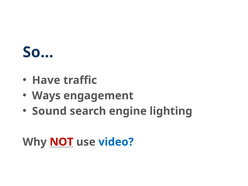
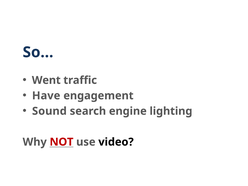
Have: Have -> Went
Ways: Ways -> Have
video colour: blue -> black
